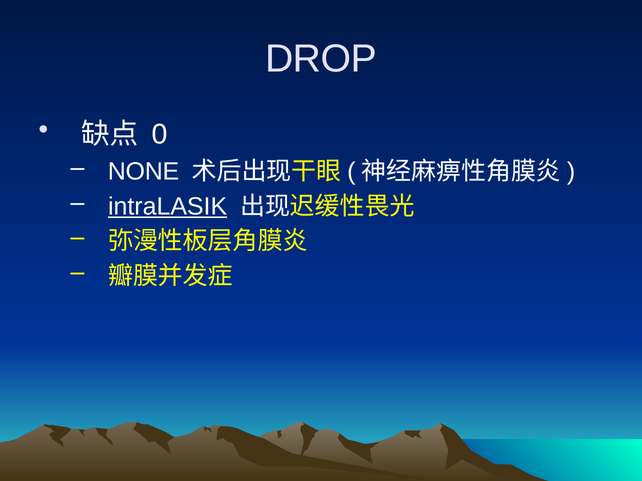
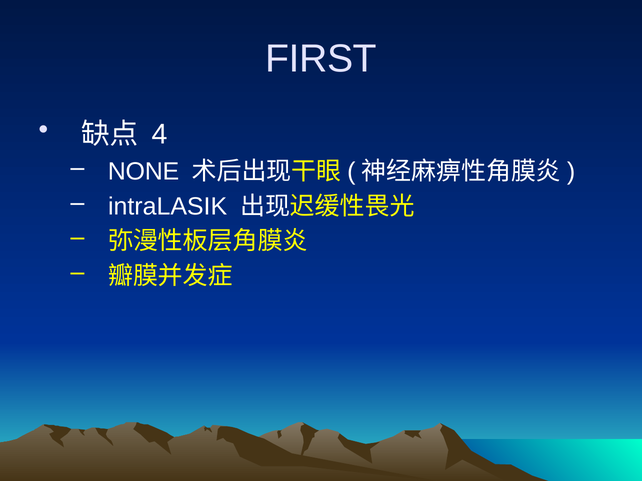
DROP: DROP -> FIRST
0: 0 -> 4
intraLASIK underline: present -> none
